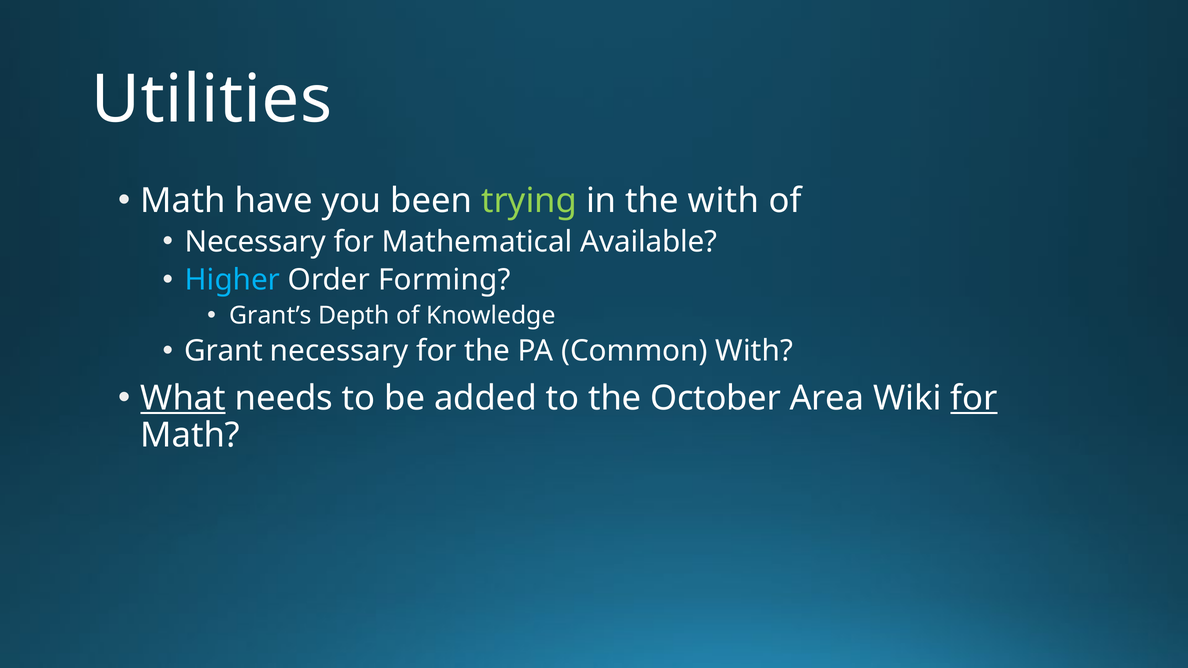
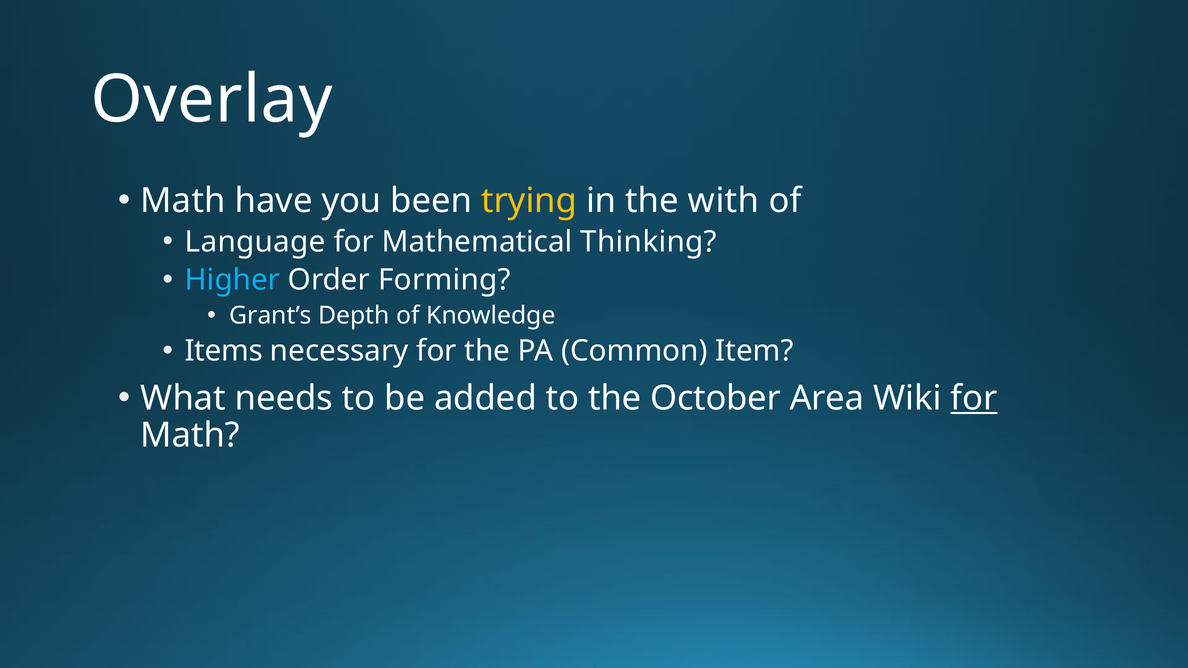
Utilities: Utilities -> Overlay
trying colour: light green -> yellow
Necessary at (255, 242): Necessary -> Language
Available: Available -> Thinking
Grant: Grant -> Items
Common With: With -> Item
What underline: present -> none
